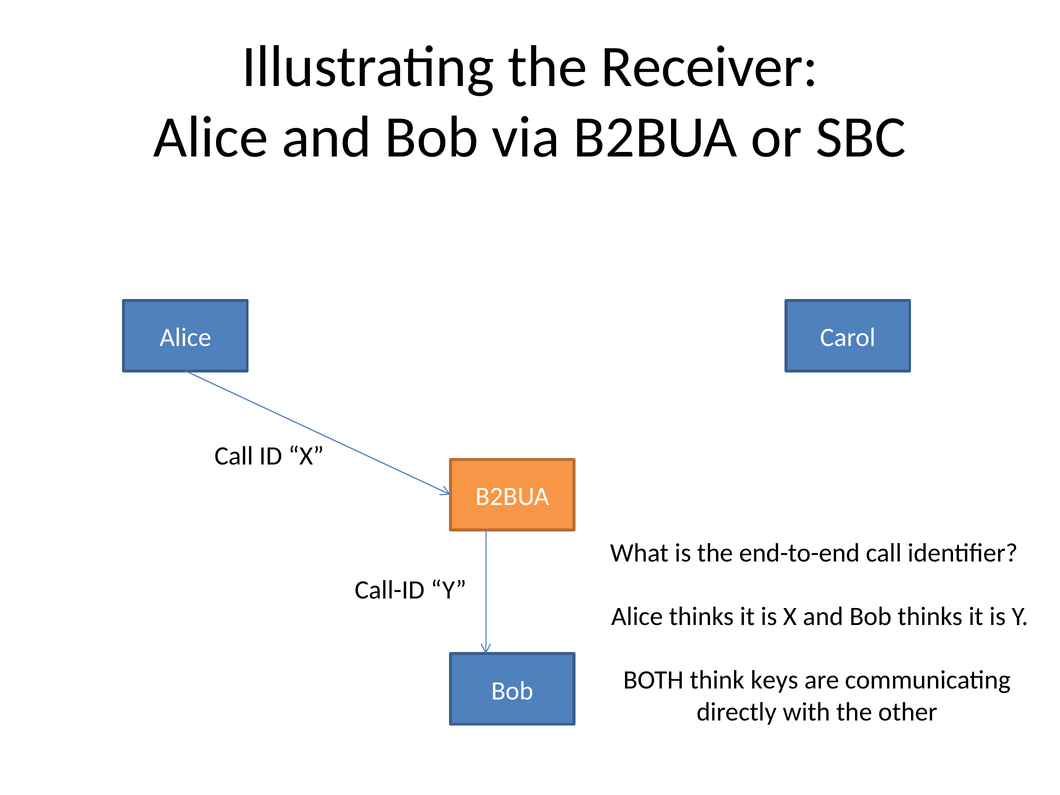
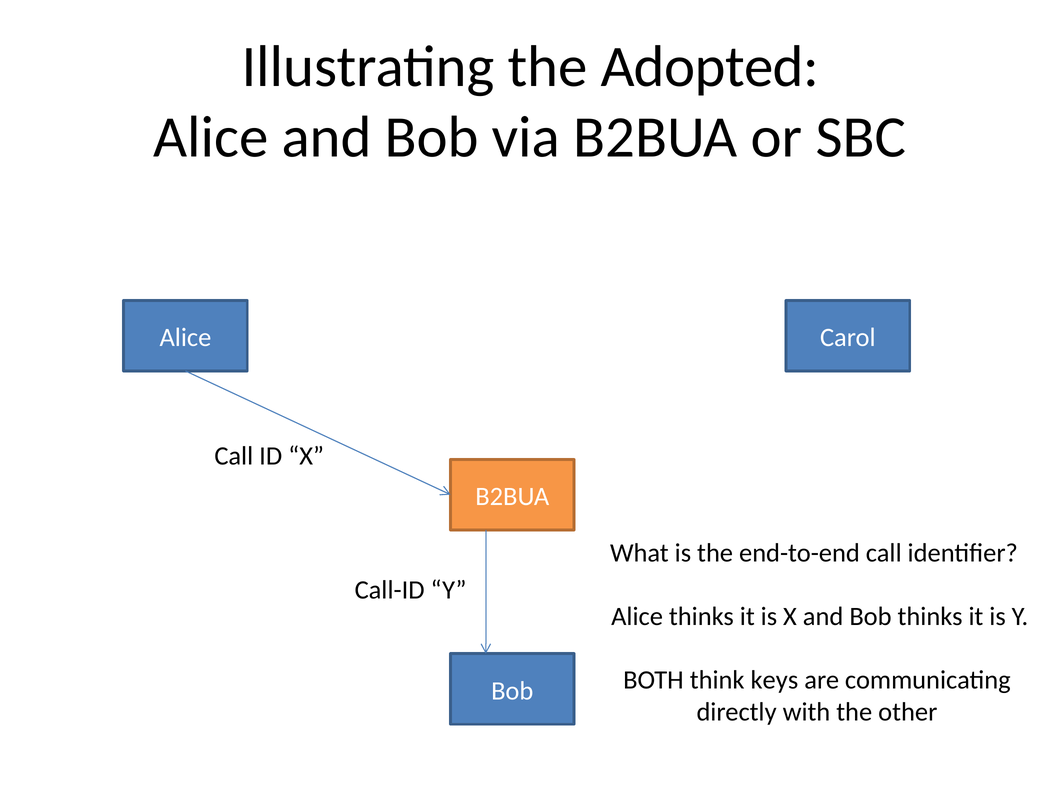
Receiver: Receiver -> Adopted
